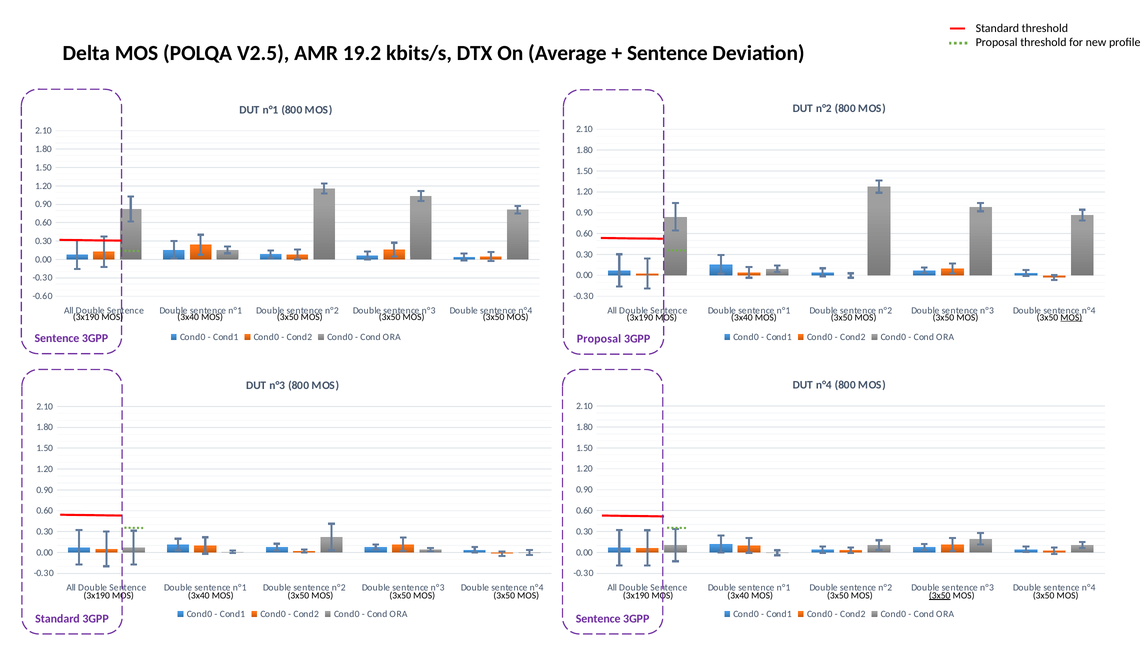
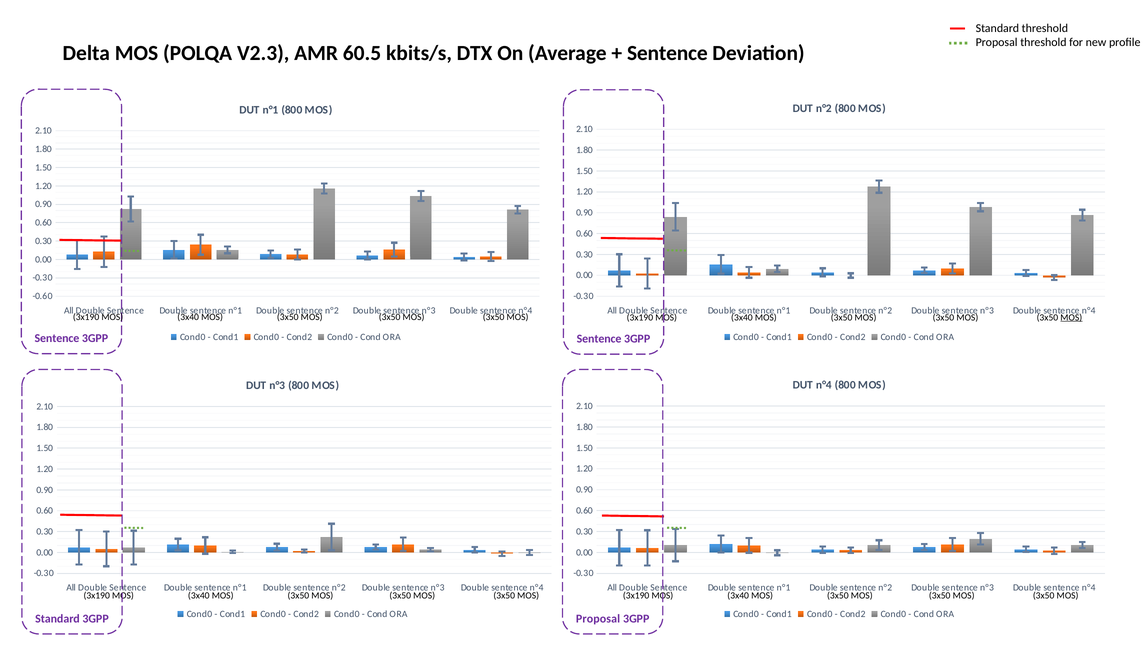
V2.5: V2.5 -> V2.3
19.2: 19.2 -> 60.5
Proposal at (599, 339): Proposal -> Sentence
3x50 at (940, 595) underline: present -> none
Sentence at (598, 618): Sentence -> Proposal
